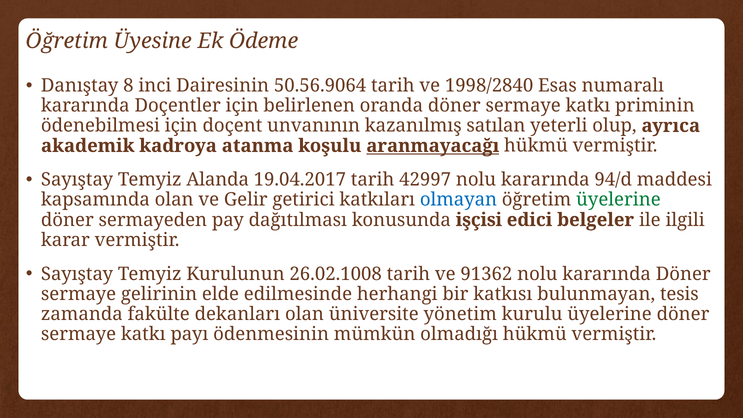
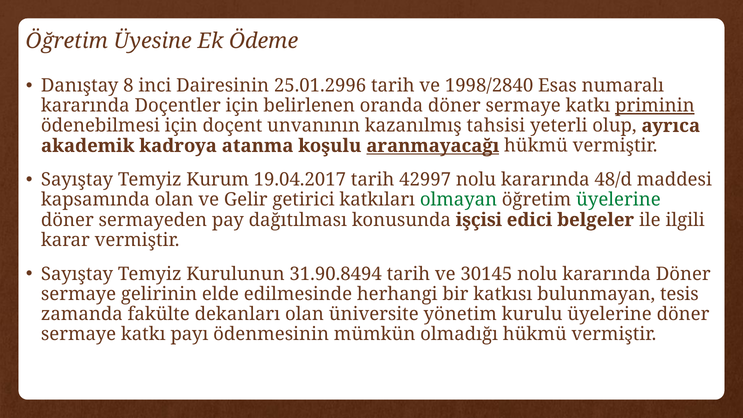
50.56.9064: 50.56.9064 -> 25.01.2996
priminin underline: none -> present
satılan: satılan -> tahsisi
Alanda: Alanda -> Kurum
94/d: 94/d -> 48/d
olmayan colour: blue -> green
26.02.1008: 26.02.1008 -> 31.90.8494
91362: 91362 -> 30145
